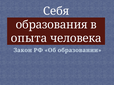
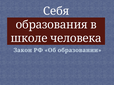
опыта: опыта -> школе
